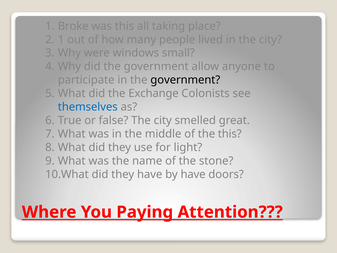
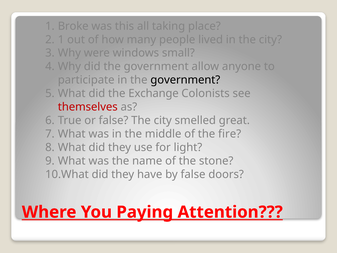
themselves colour: blue -> red
the this: this -> fire
by have: have -> false
